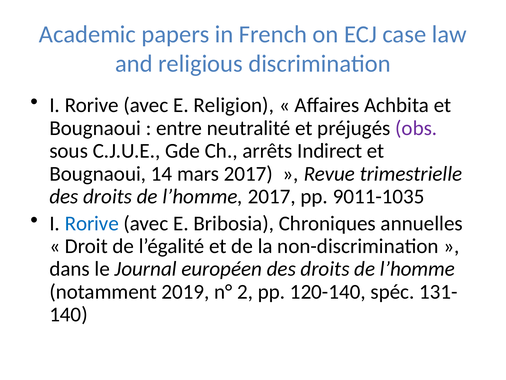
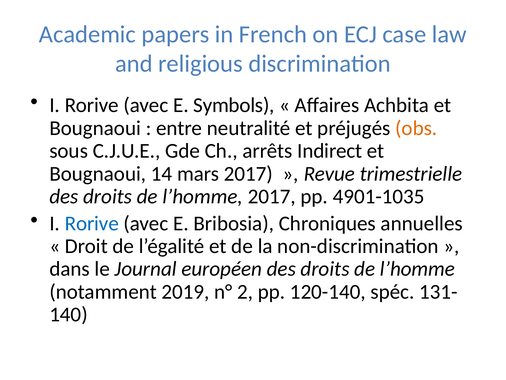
Religion: Religion -> Symbols
obs colour: purple -> orange
9011-1035: 9011-1035 -> 4901-1035
